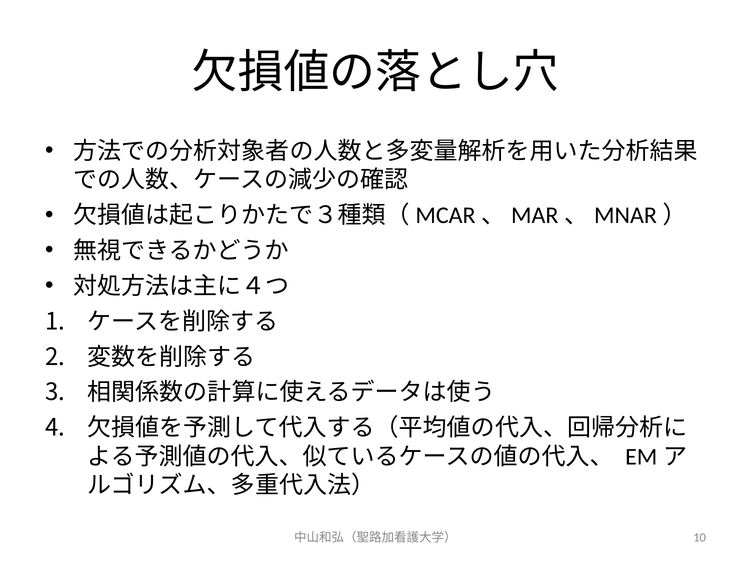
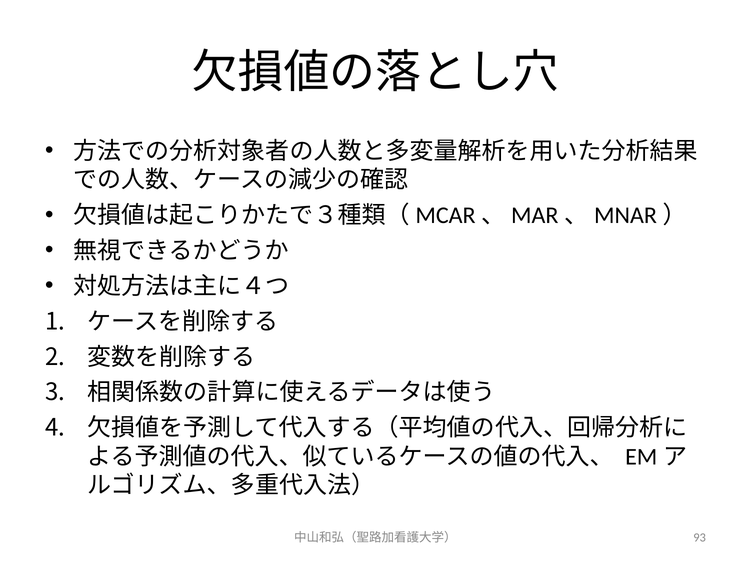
10: 10 -> 93
